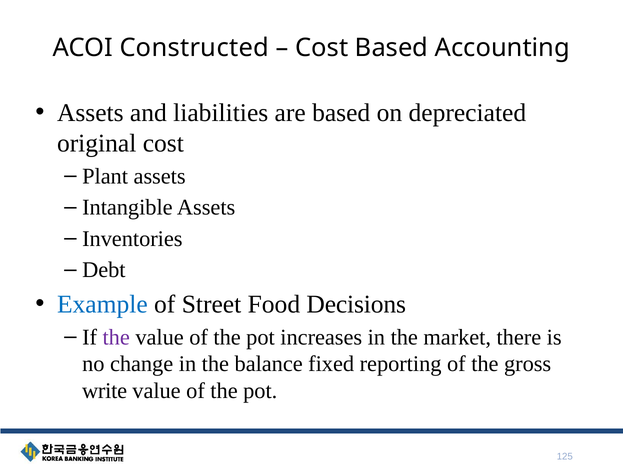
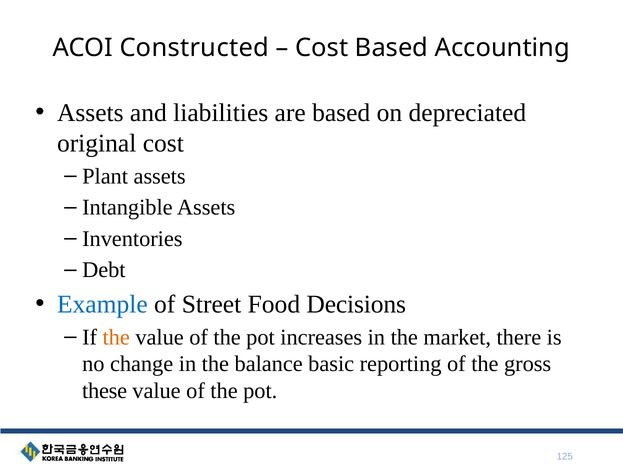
the at (116, 337) colour: purple -> orange
fixed: fixed -> basic
write: write -> these
